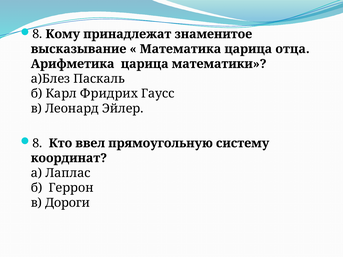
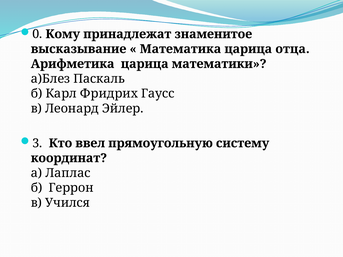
8 at (37, 34): 8 -> 0
8 at (37, 143): 8 -> 3
Дороги: Дороги -> Учился
